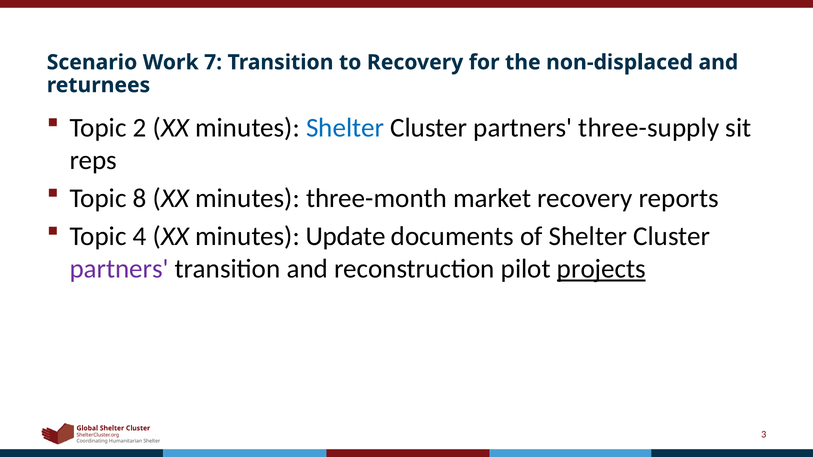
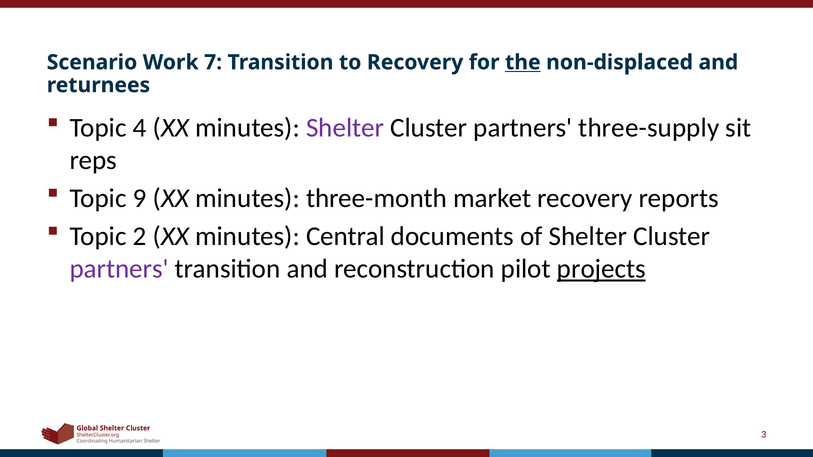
the underline: none -> present
2: 2 -> 4
Shelter at (345, 128) colour: blue -> purple
8: 8 -> 9
4: 4 -> 2
Update: Update -> Central
